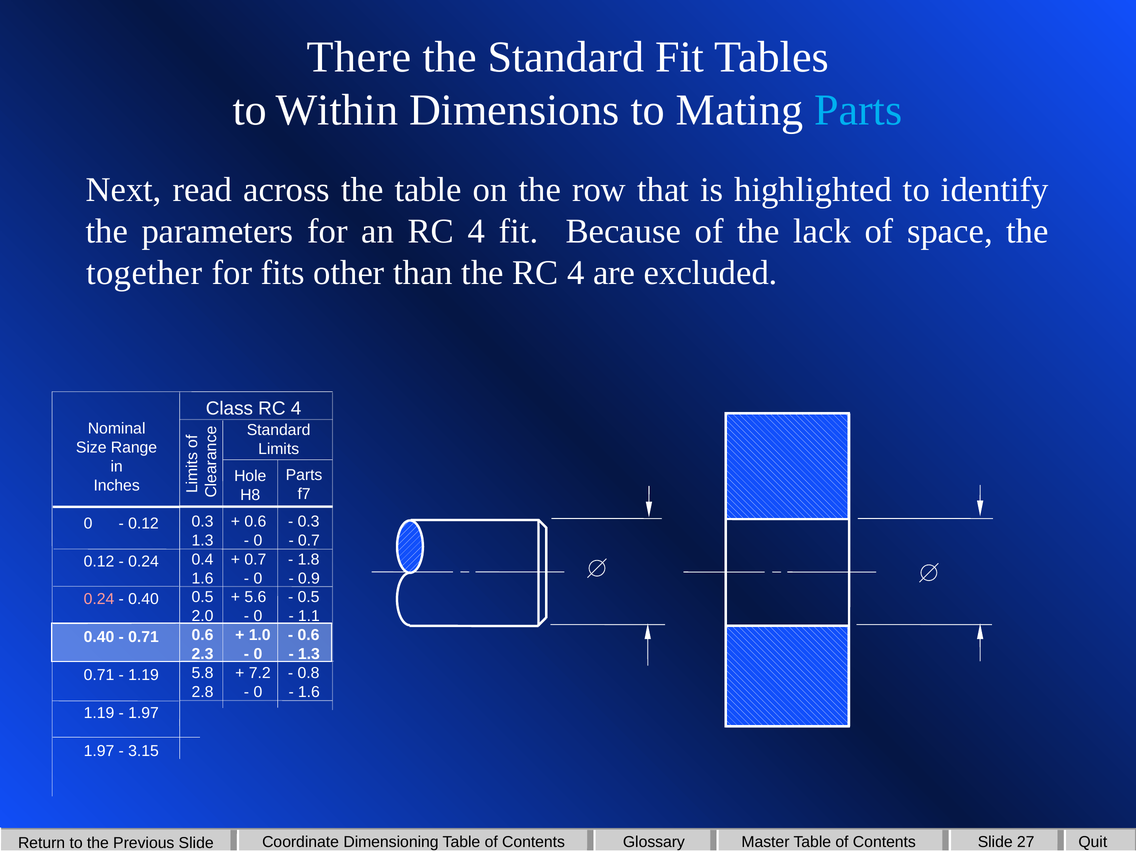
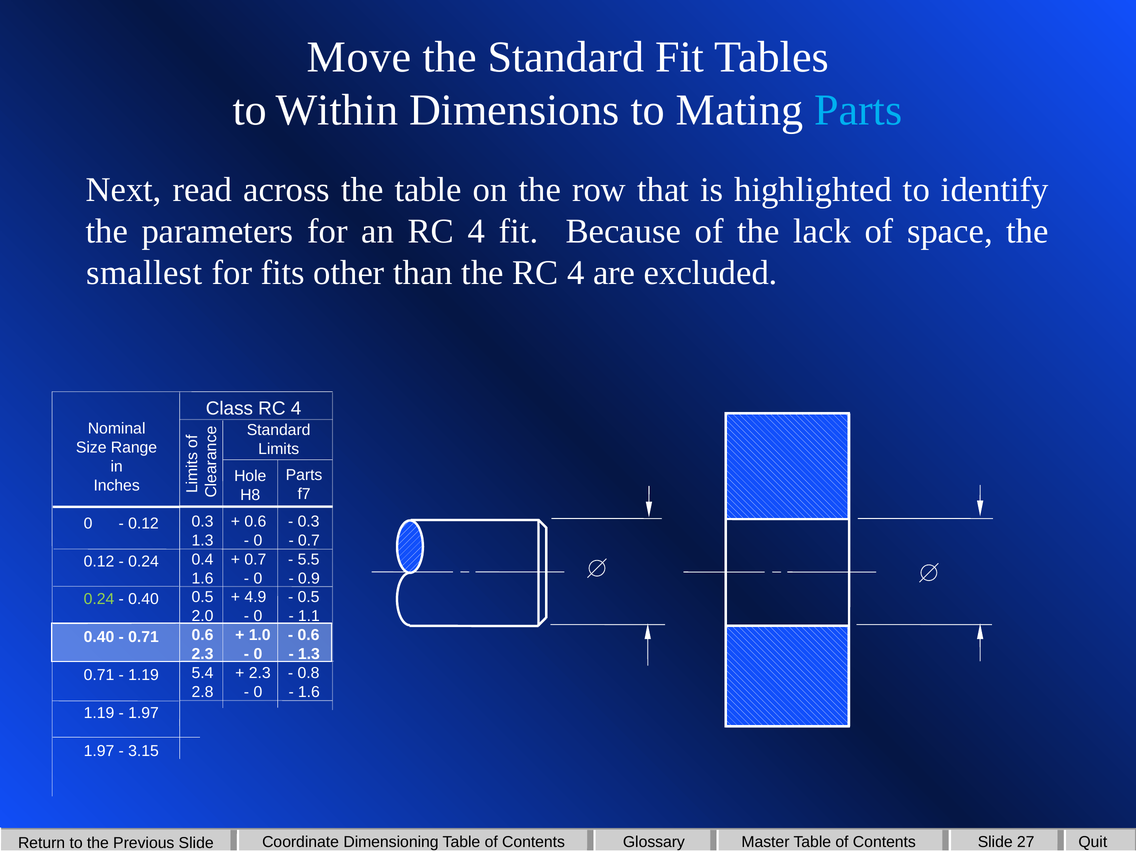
There: There -> Move
together: together -> smallest
1.8: 1.8 -> 5.5
5.6: 5.6 -> 4.9
0.24 at (99, 599) colour: pink -> light green
5.8: 5.8 -> 5.4
7.2 at (260, 673): 7.2 -> 2.3
